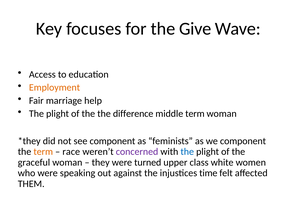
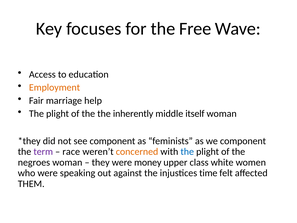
Give: Give -> Free
difference: difference -> inherently
middle term: term -> itself
term at (43, 152) colour: orange -> purple
concerned colour: purple -> orange
graceful: graceful -> negroes
turned: turned -> money
